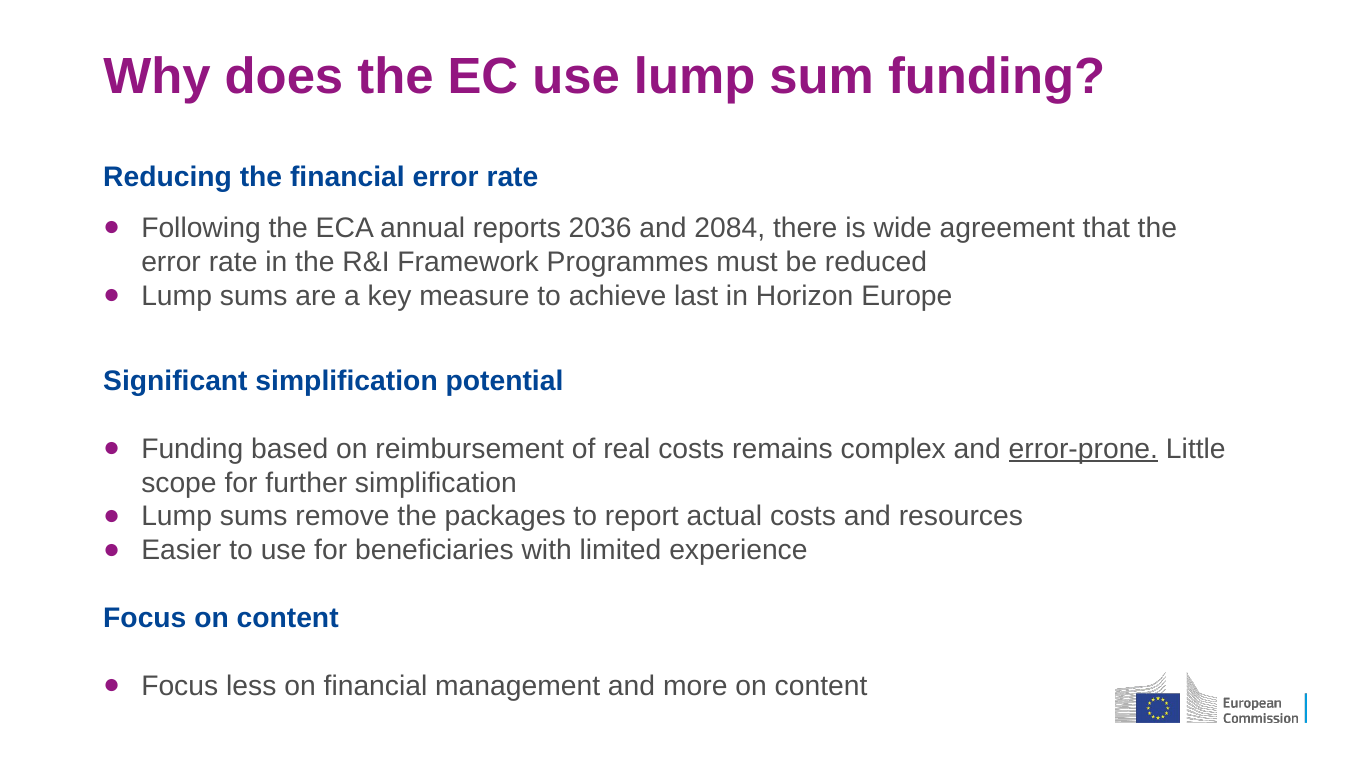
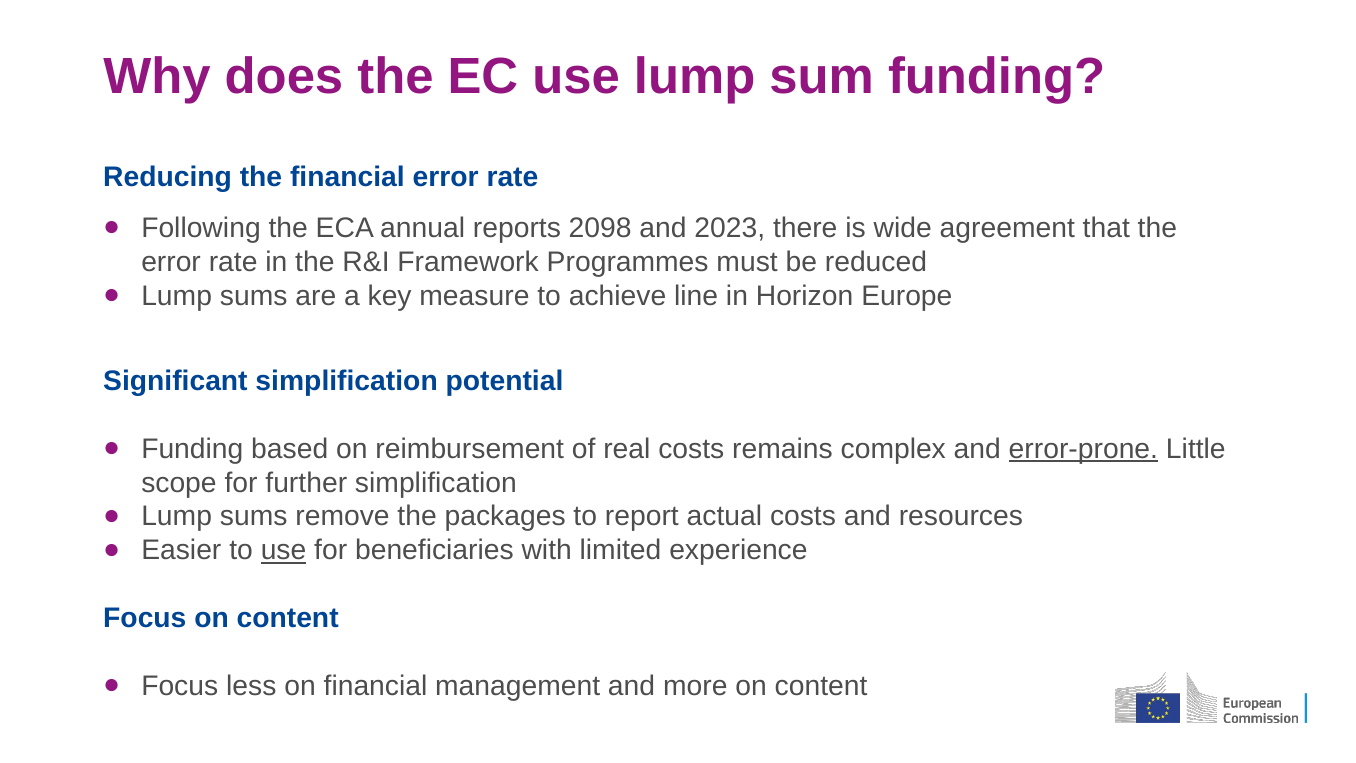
2036: 2036 -> 2098
2084: 2084 -> 2023
last: last -> line
use at (284, 550) underline: none -> present
